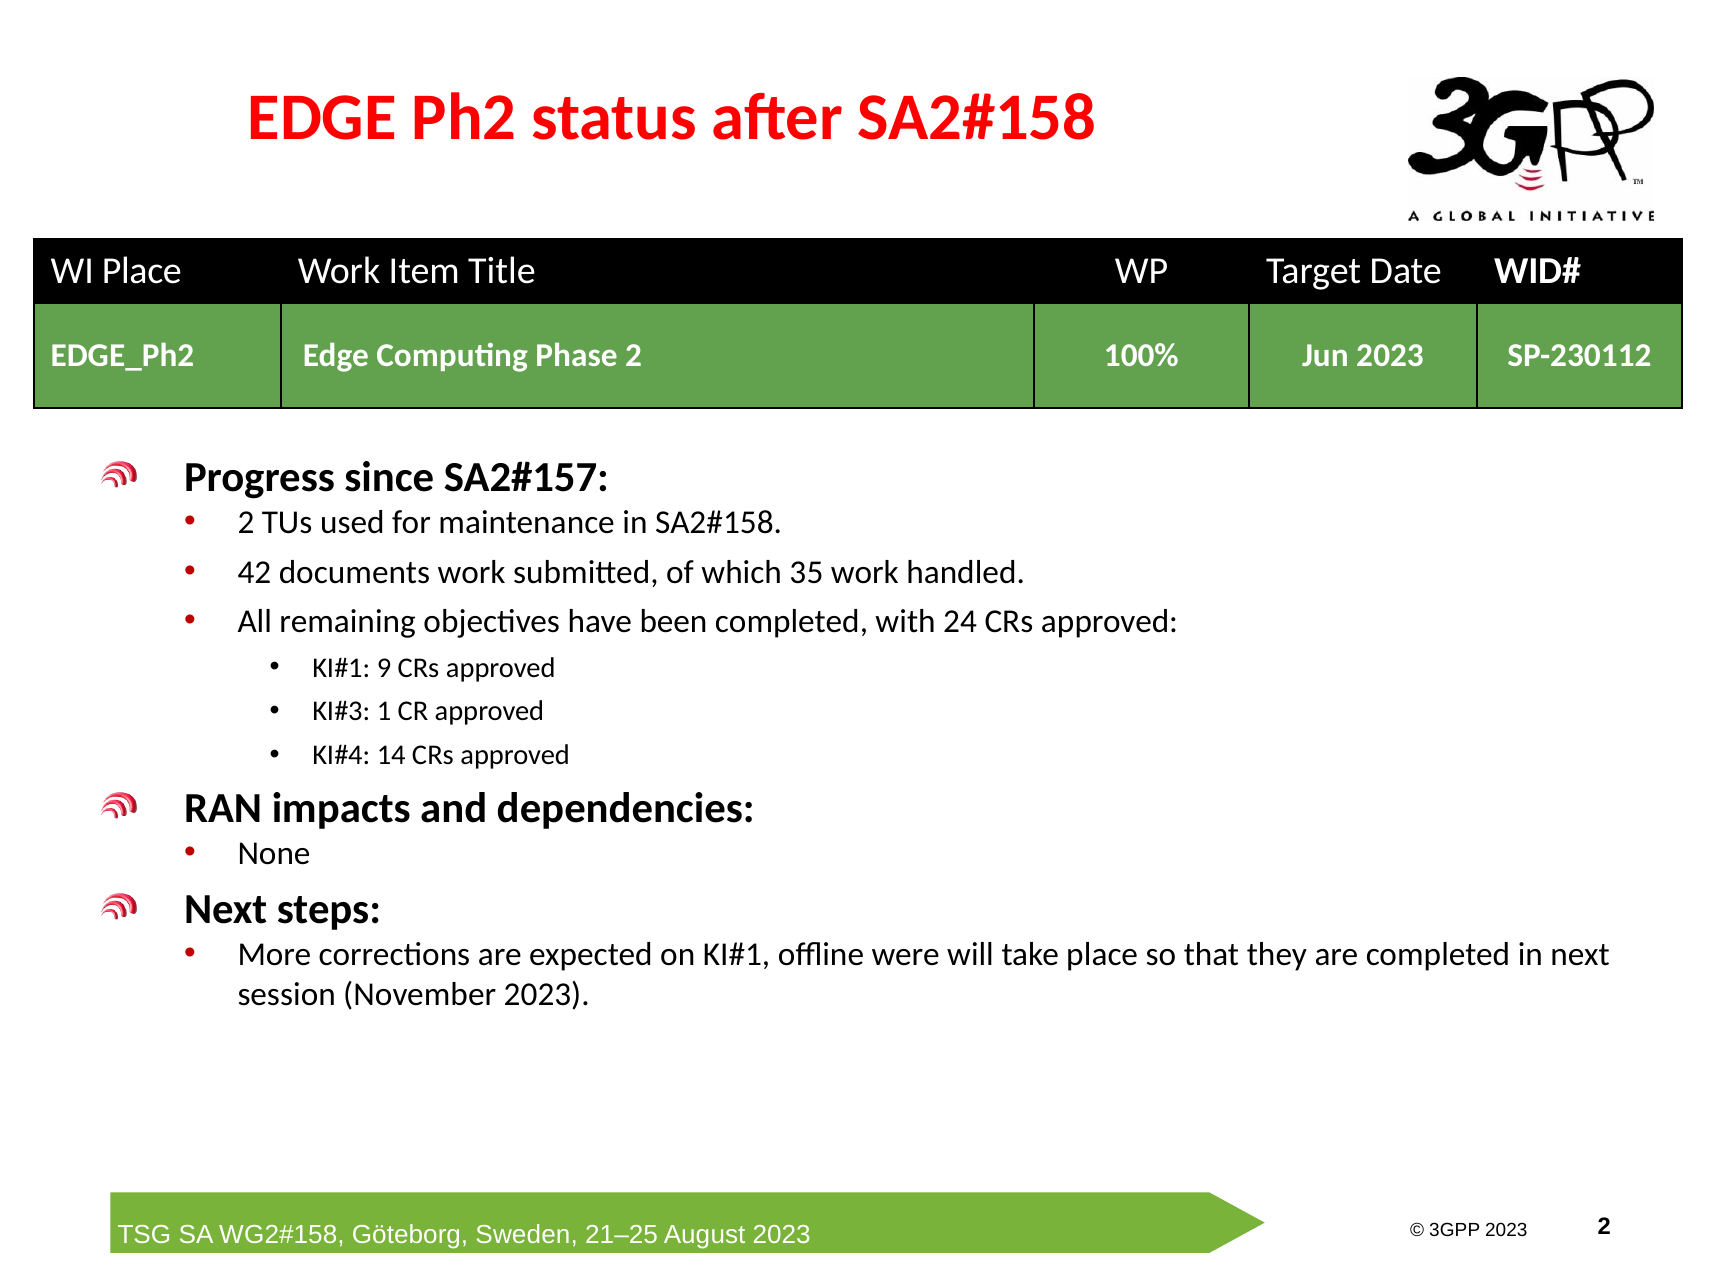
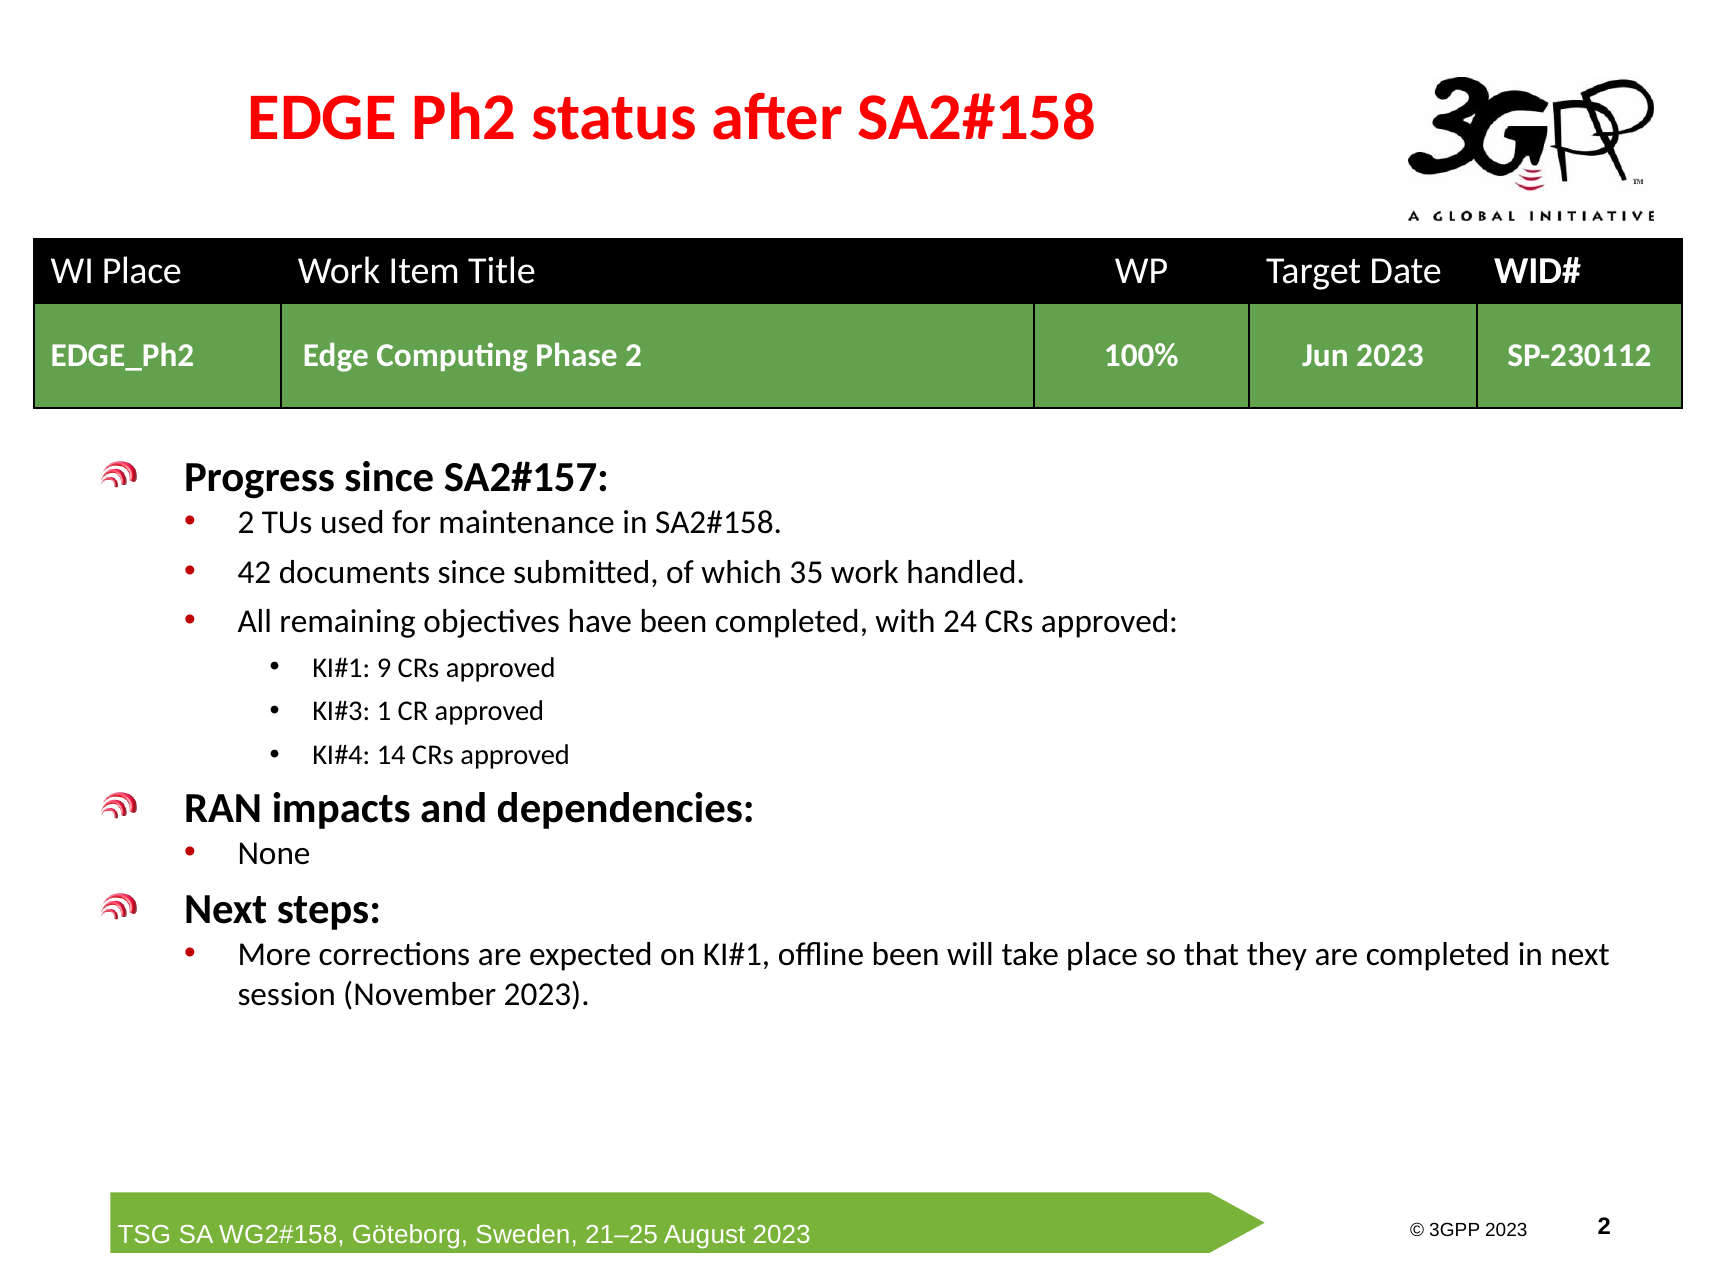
documents work: work -> since
offline were: were -> been
